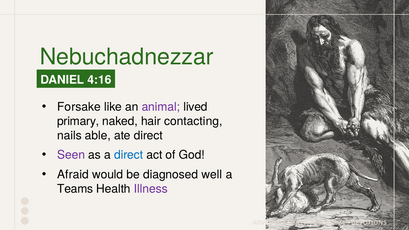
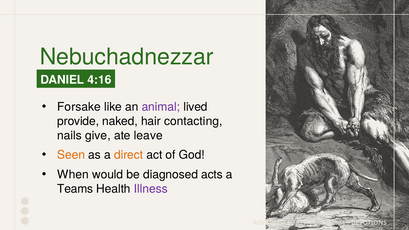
primary: primary -> provide
able: able -> give
ate direct: direct -> leave
Seen colour: purple -> orange
direct at (129, 155) colour: blue -> orange
Afraid: Afraid -> When
well: well -> acts
